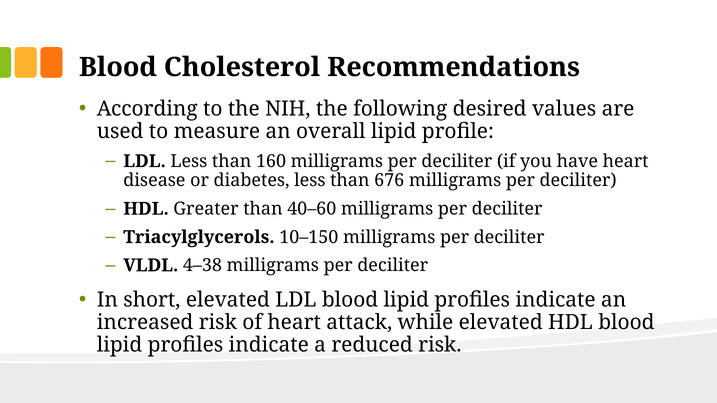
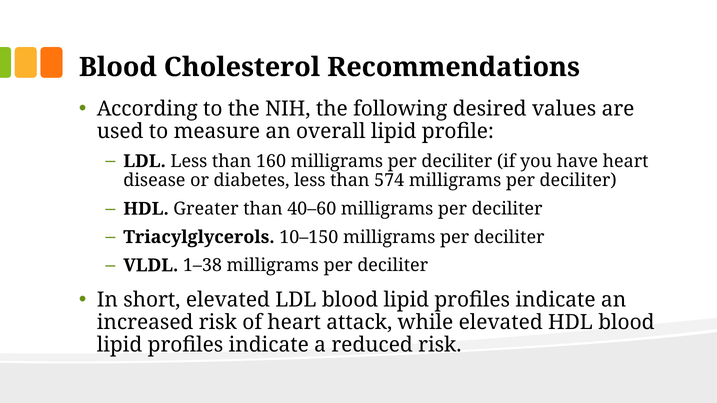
676: 676 -> 574
4–38: 4–38 -> 1–38
